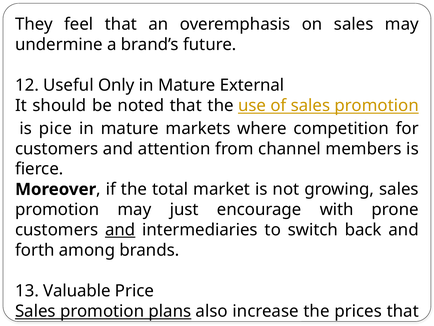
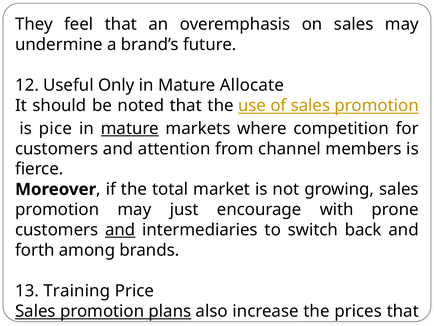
External: External -> Allocate
mature at (130, 128) underline: none -> present
Valuable: Valuable -> Training
